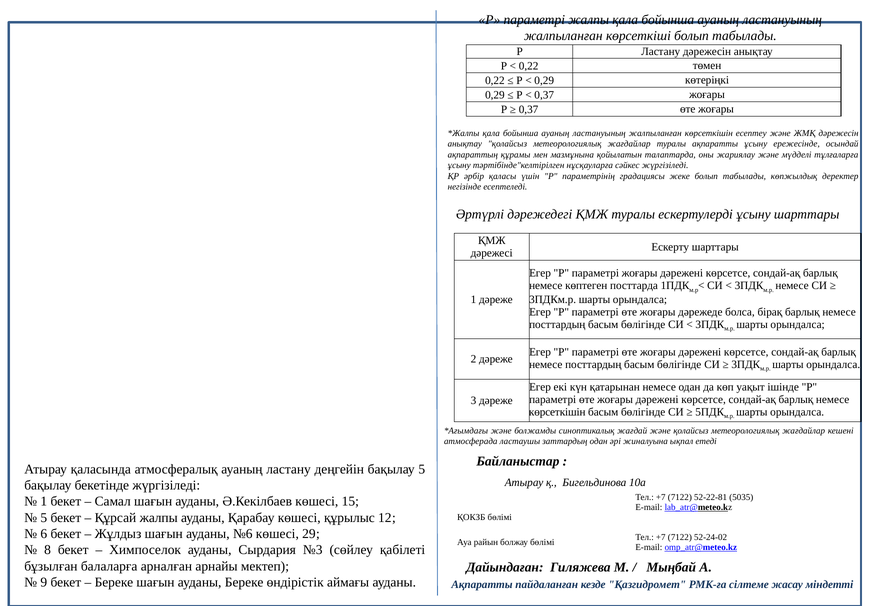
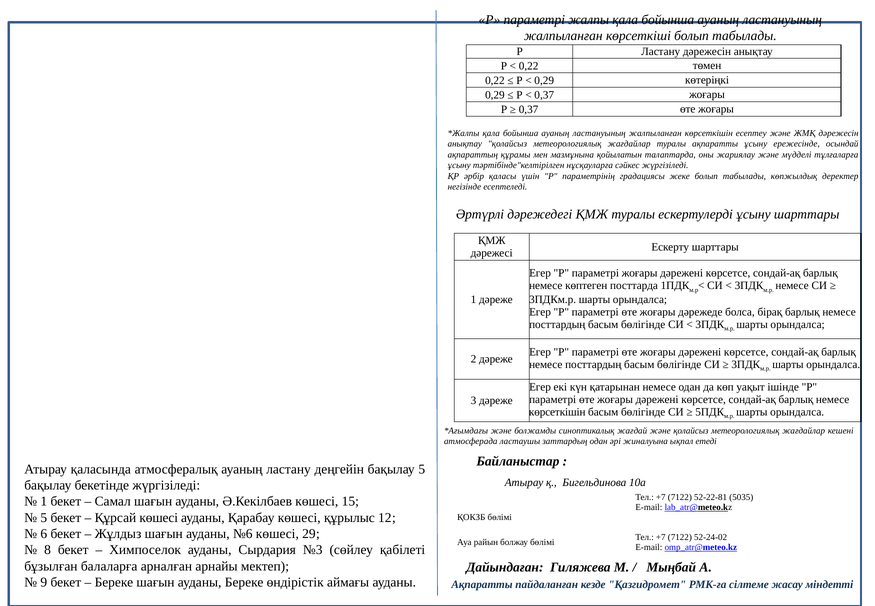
Құрсай жалпы: жалпы -> көшесі
